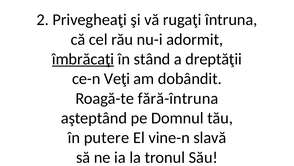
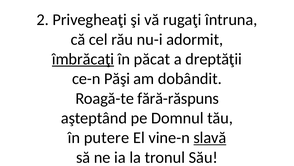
stând: stând -> păcat
Veţi: Veţi -> Păşi
fără-întruna: fără-întruna -> fără-răspuns
slavă underline: none -> present
